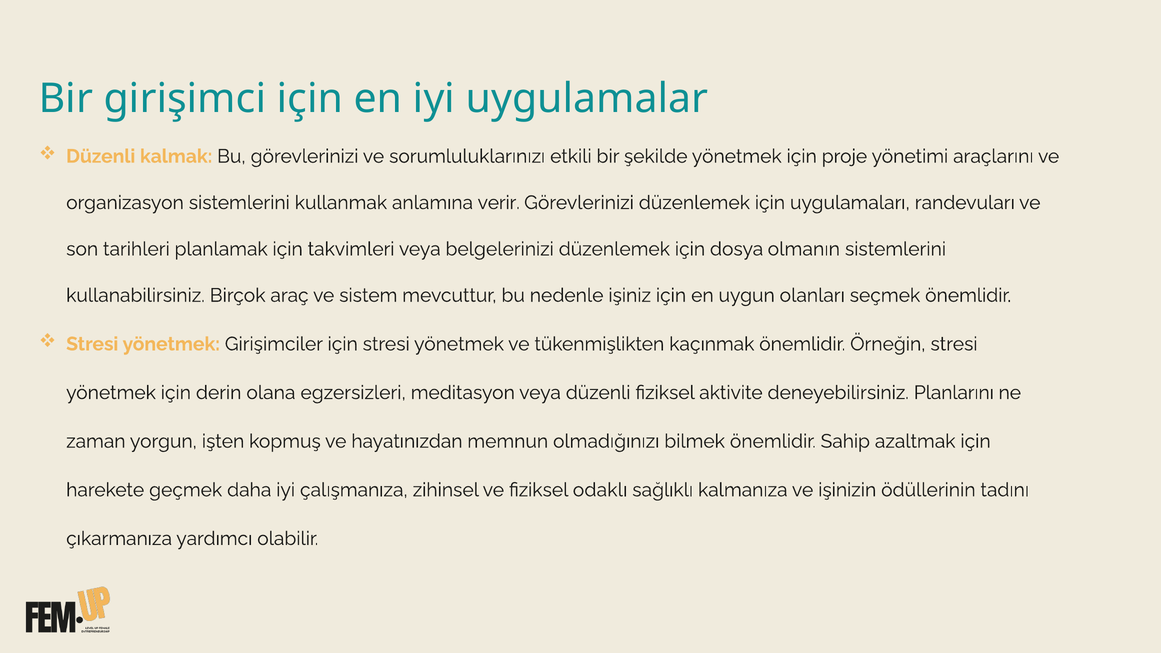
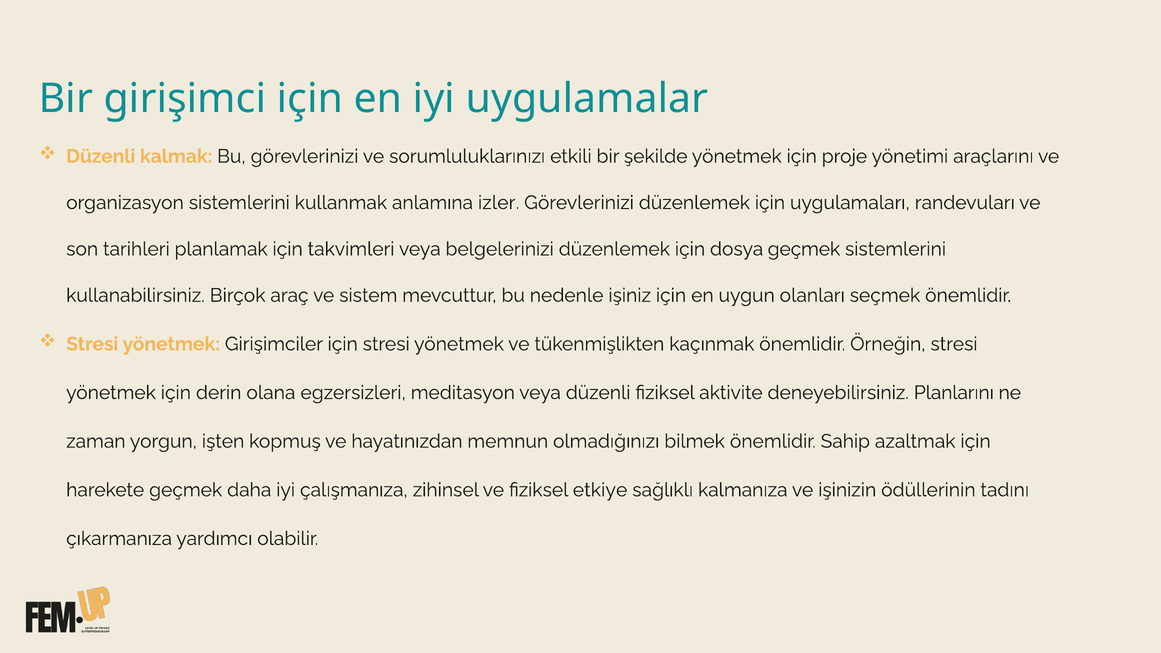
verir: verir -> izler
dosya olmanın: olmanın -> geçmek
odaklı: odaklı -> etkiye
